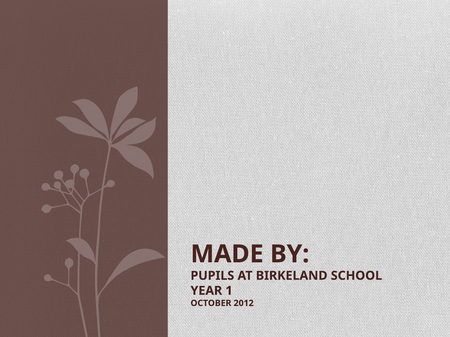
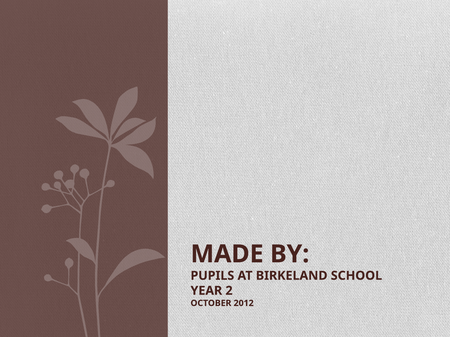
1: 1 -> 2
